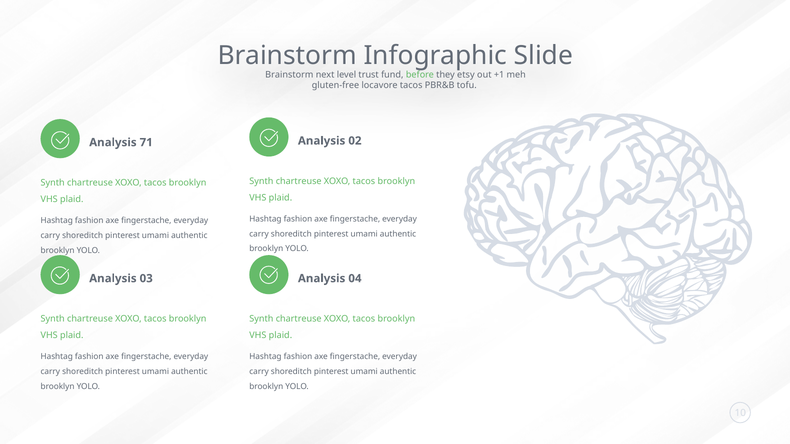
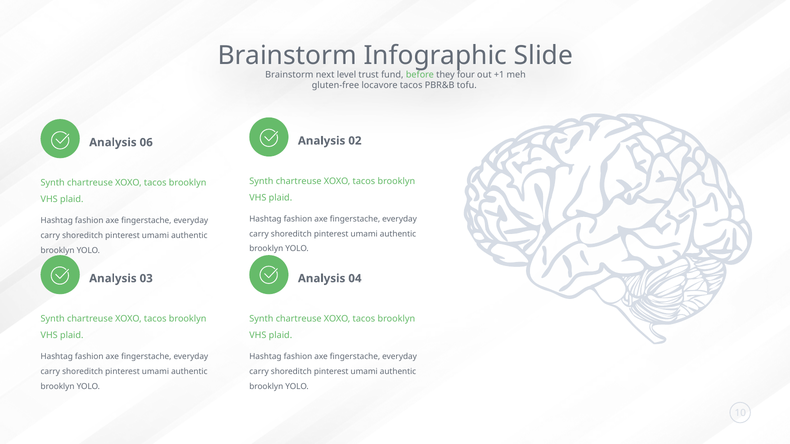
etsy: etsy -> four
71: 71 -> 06
